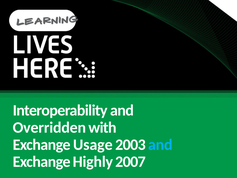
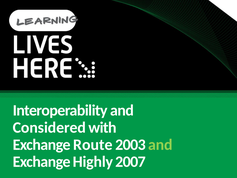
Overridden: Overridden -> Considered
Usage: Usage -> Route
and at (160, 144) colour: light blue -> light green
